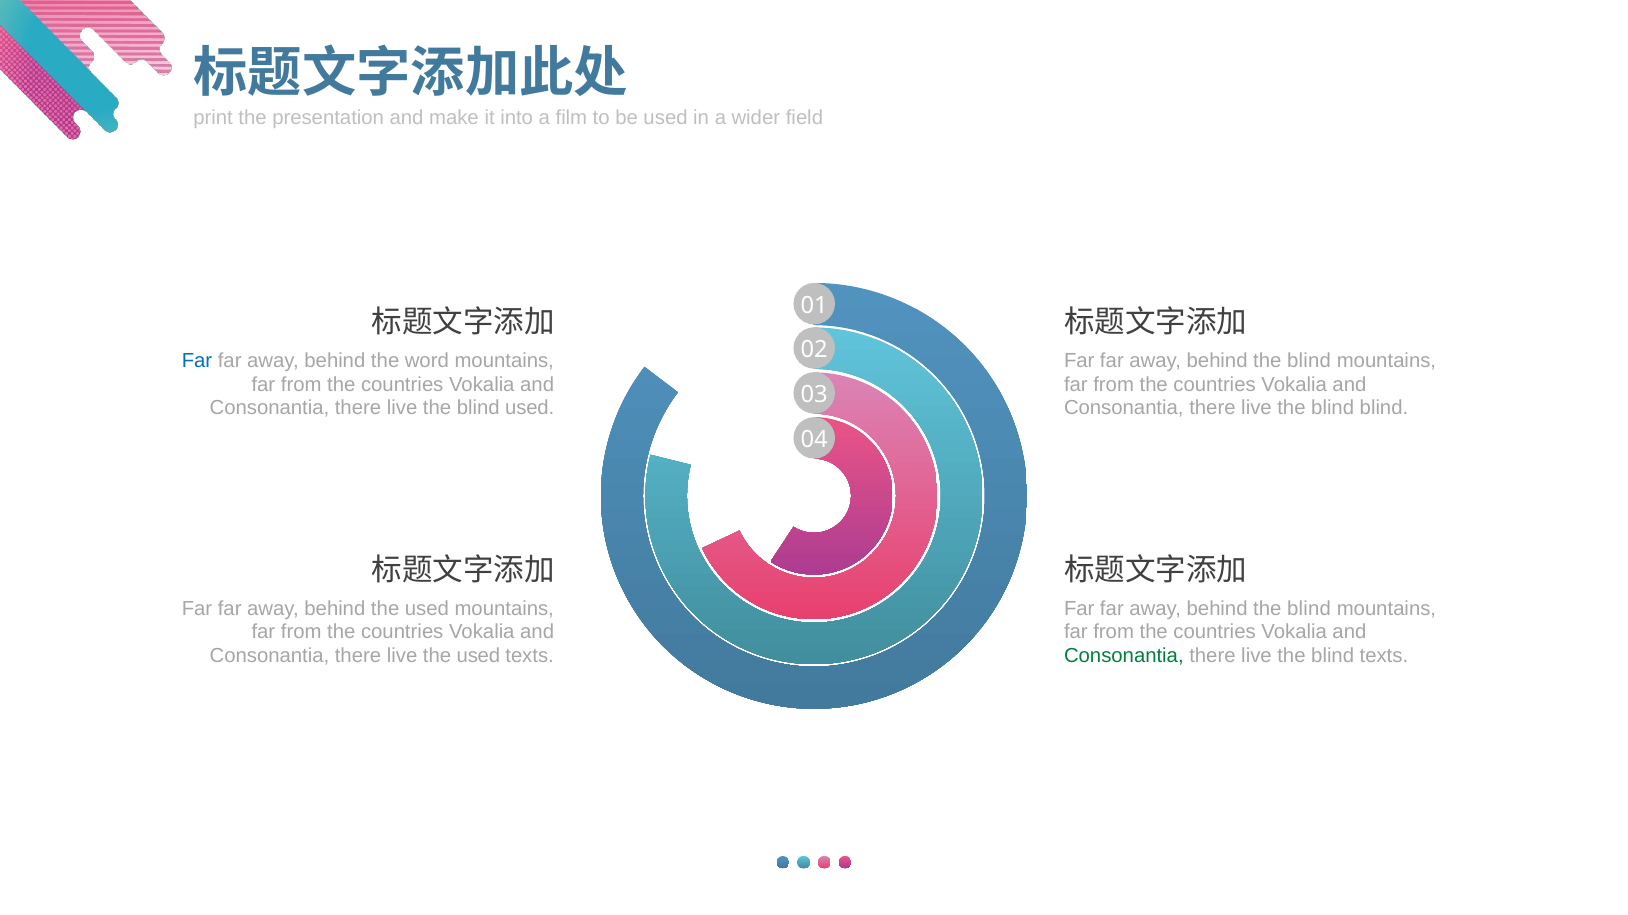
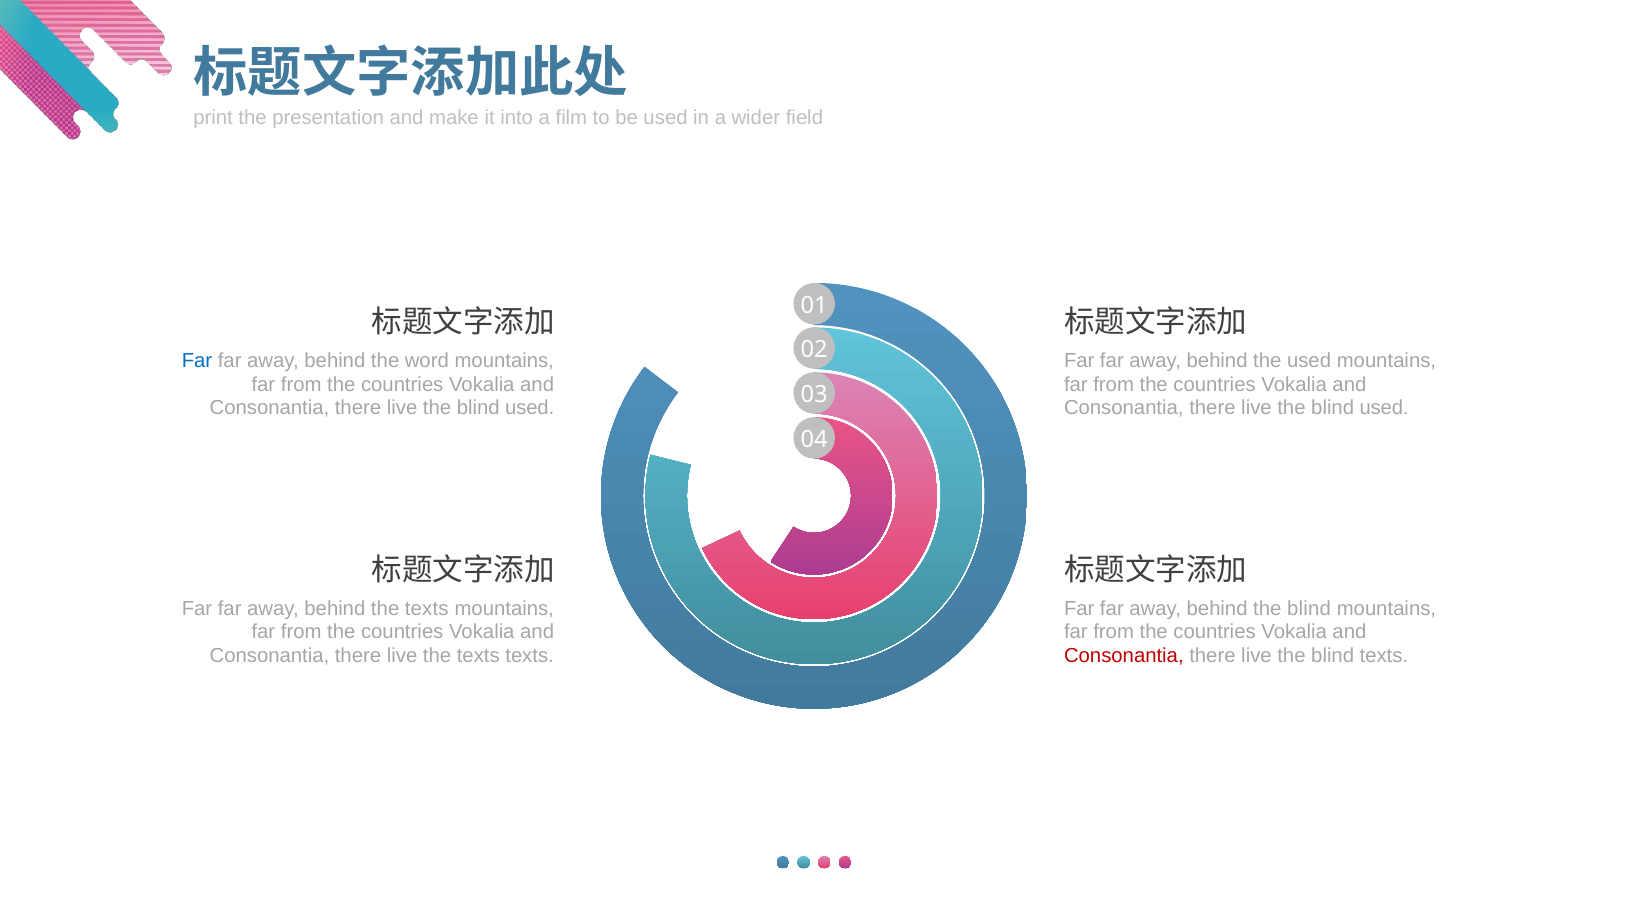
blind at (1309, 361): blind -> used
blind at (1384, 408): blind -> used
behind the used: used -> texts
live the used: used -> texts
Consonantia at (1124, 656) colour: green -> red
